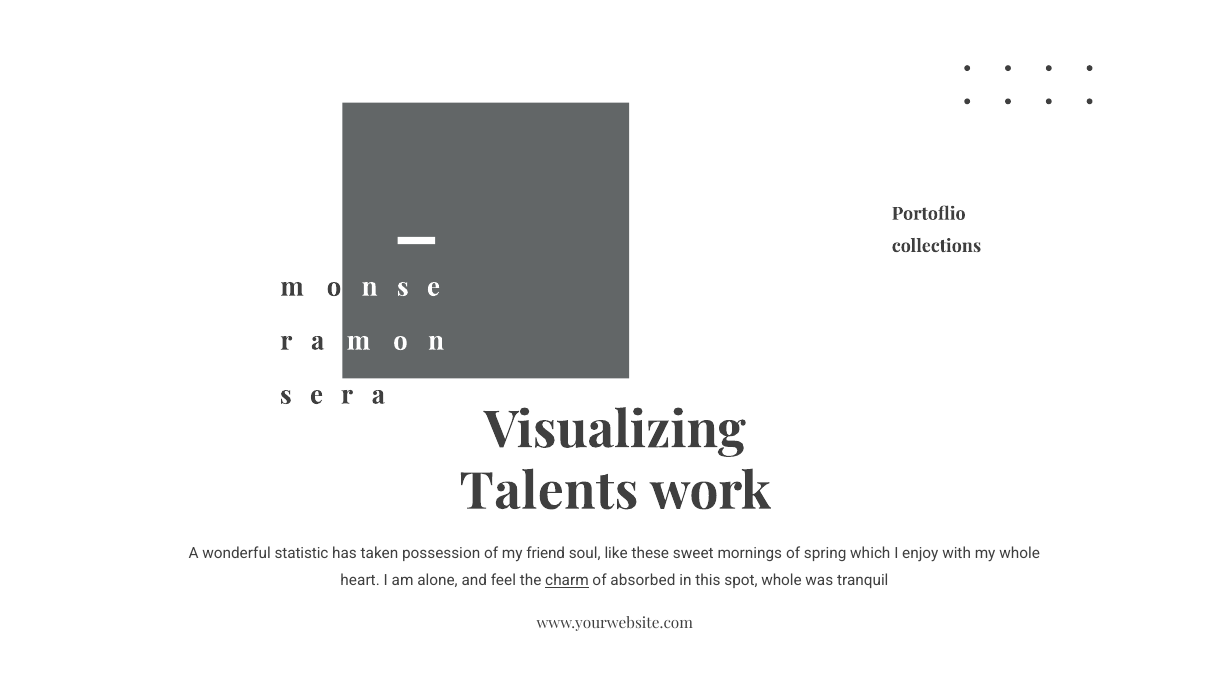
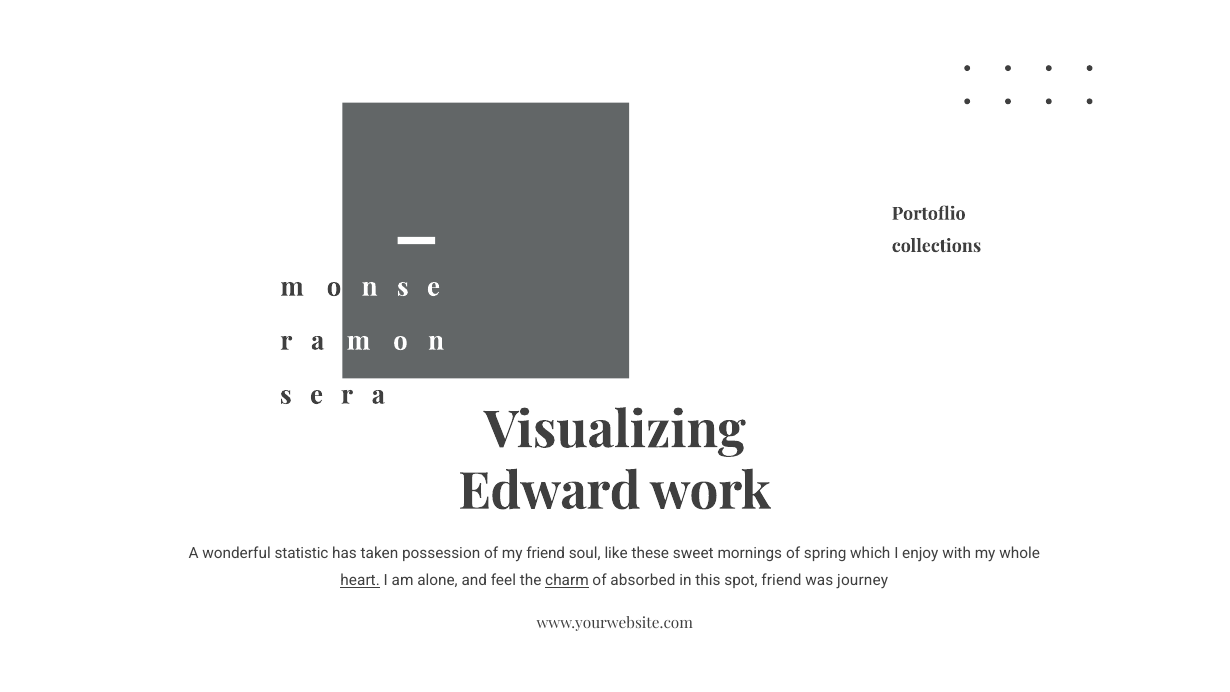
Talents: Talents -> Edward
heart underline: none -> present
spot whole: whole -> friend
tranquil: tranquil -> journey
